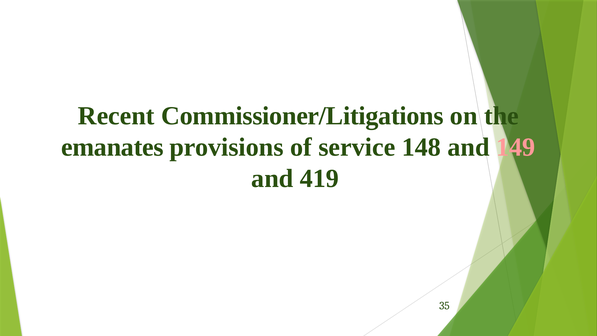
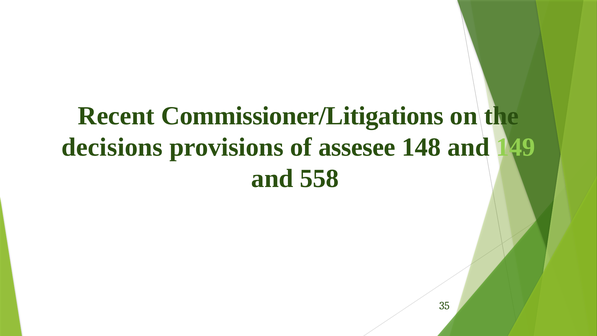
emanates: emanates -> decisions
service: service -> assesee
149 colour: pink -> light green
419: 419 -> 558
